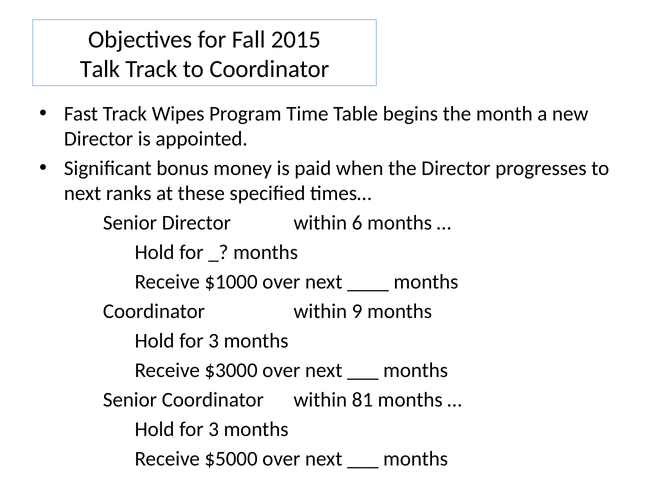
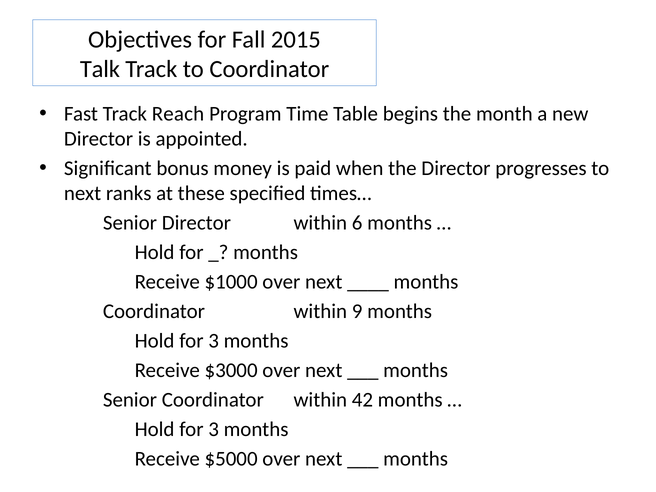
Wipes: Wipes -> Reach
81: 81 -> 42
